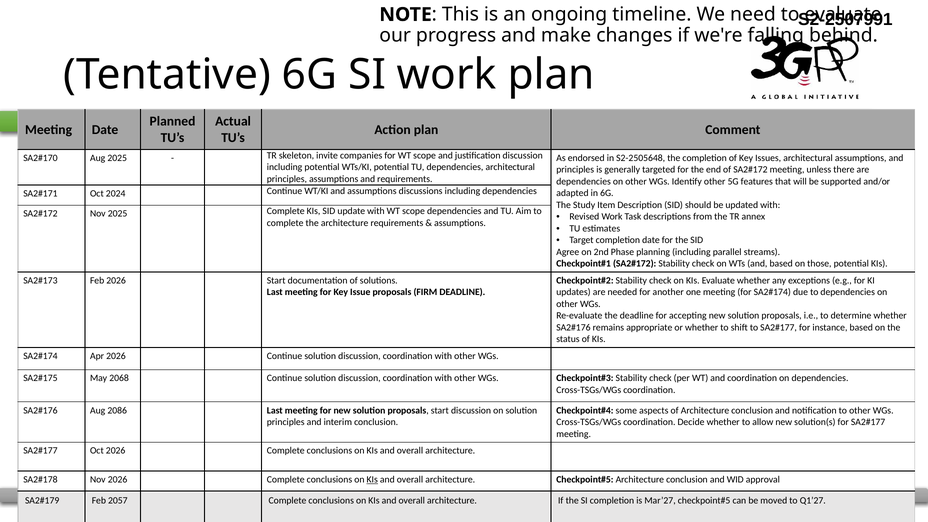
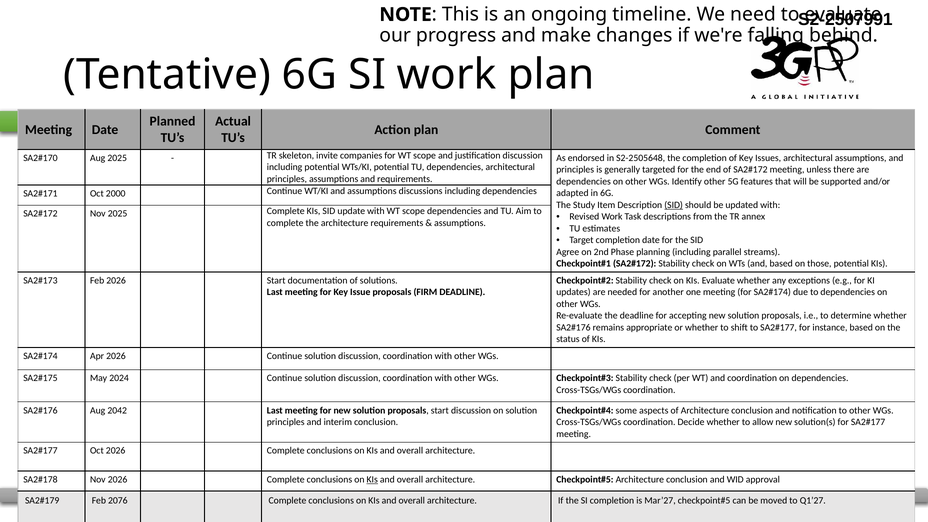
2024: 2024 -> 2000
SID at (674, 205) underline: none -> present
2068: 2068 -> 2024
2086: 2086 -> 2042
2057: 2057 -> 2076
